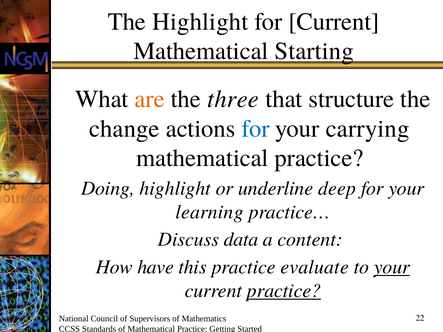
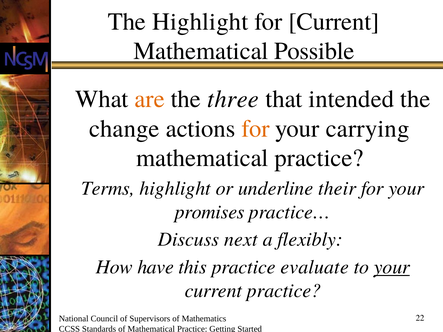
Starting: Starting -> Possible
structure: structure -> intended
for at (255, 129) colour: blue -> orange
Doing: Doing -> Terms
deep: deep -> their
learning: learning -> promises
data: data -> next
content: content -> flexibly
practice at (284, 291) underline: present -> none
